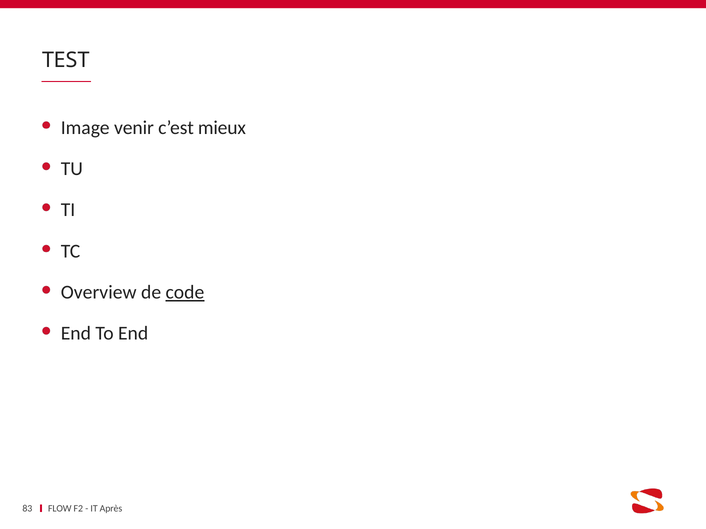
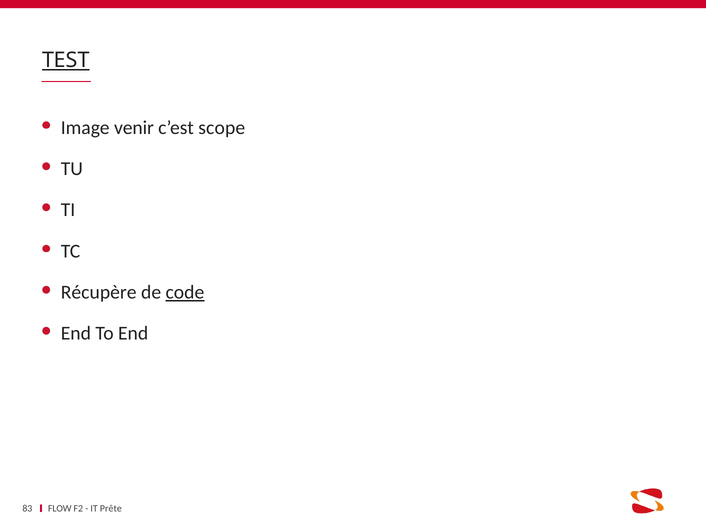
TEST underline: none -> present
mieux: mieux -> scope
Overview: Overview -> Récupère
Après: Après -> Prête
